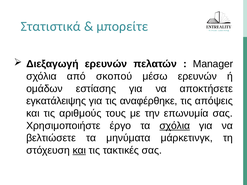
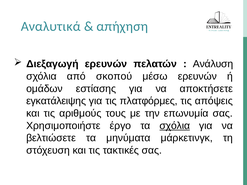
Στατιστικά: Στατιστικά -> Αναλυτικά
μπορείτε: μπορείτε -> απήχηση
Manager: Manager -> Ανάλυση
αναφέρθηκε: αναφέρθηκε -> πλατφόρμες
και at (79, 150) underline: present -> none
